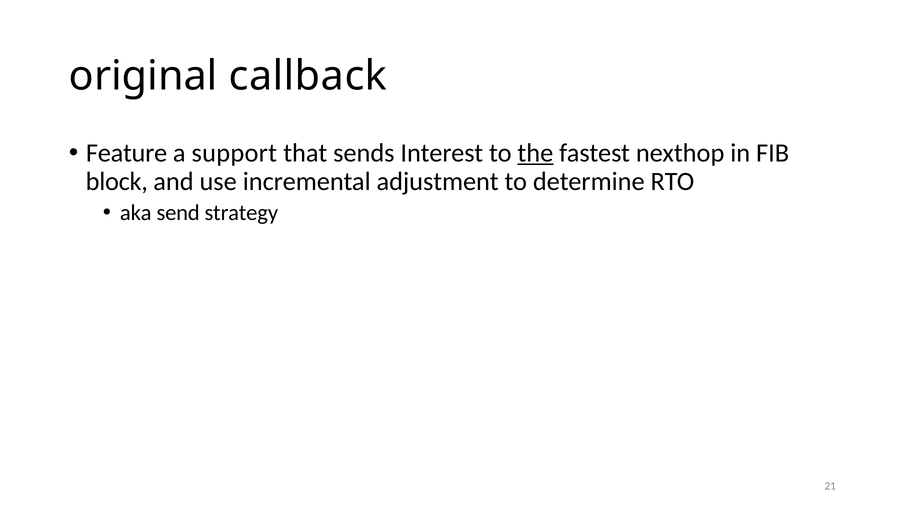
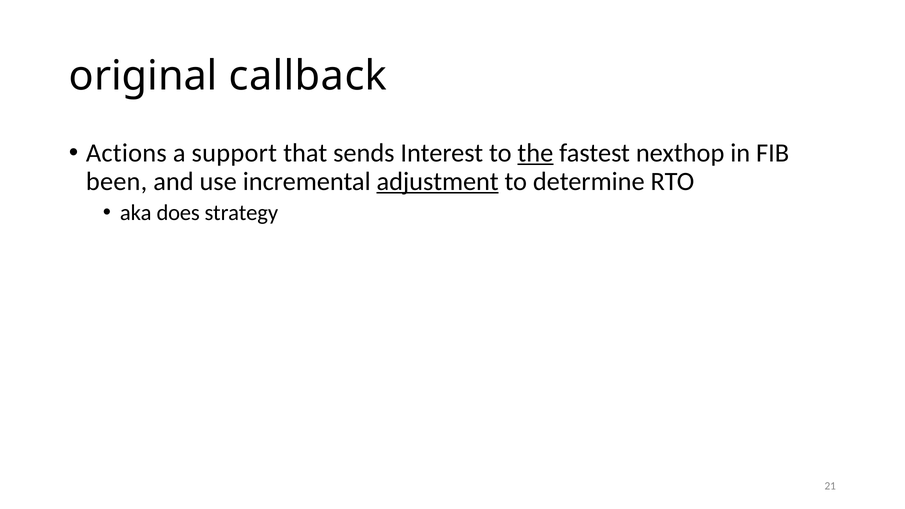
Feature: Feature -> Actions
block: block -> been
adjustment underline: none -> present
send: send -> does
